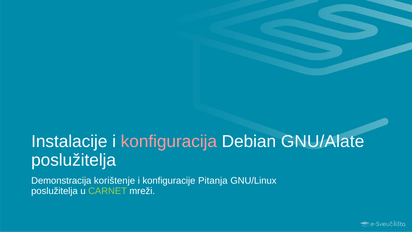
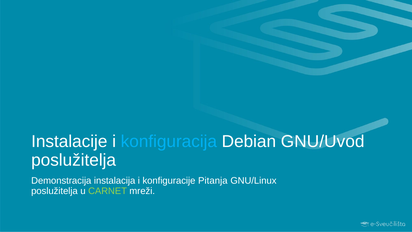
konfiguracija colour: pink -> light blue
GNU/Alate: GNU/Alate -> GNU/Uvod
korištenje: korištenje -> instalacija
